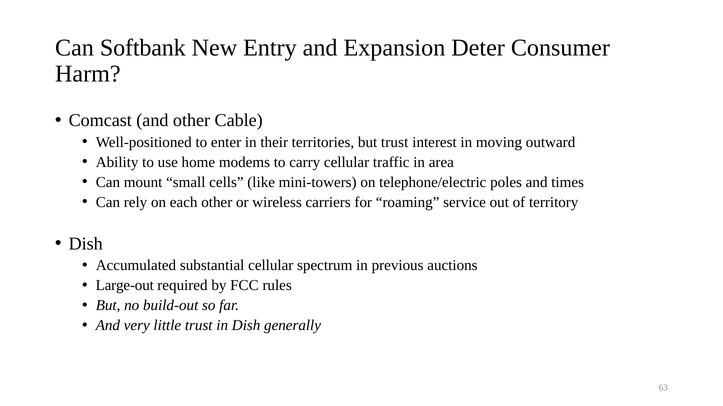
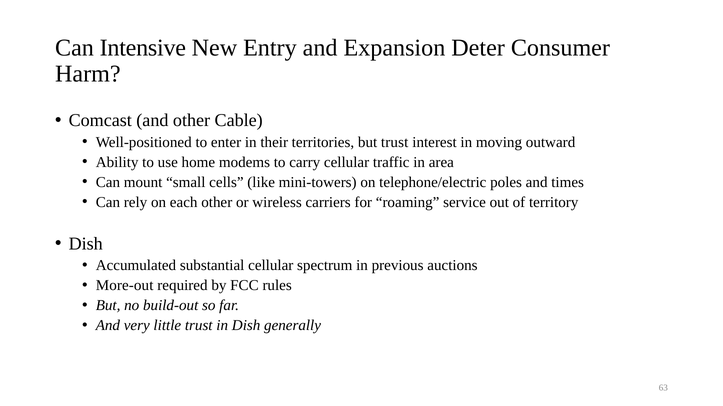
Softbank: Softbank -> Intensive
Large-out: Large-out -> More-out
